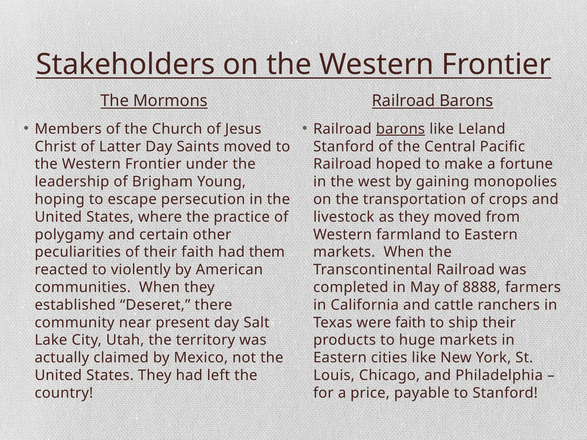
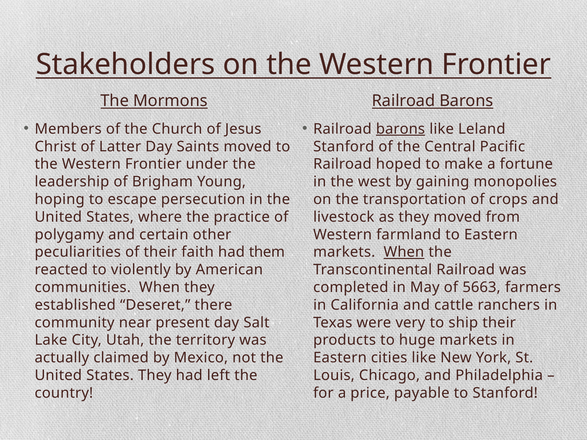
When at (404, 252) underline: none -> present
8888: 8888 -> 5663
were faith: faith -> very
